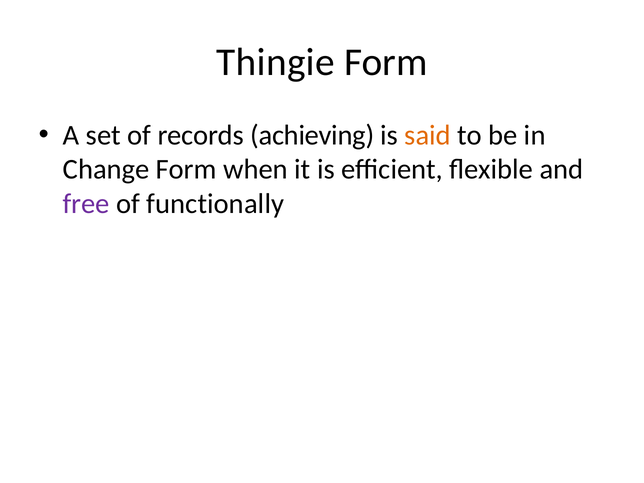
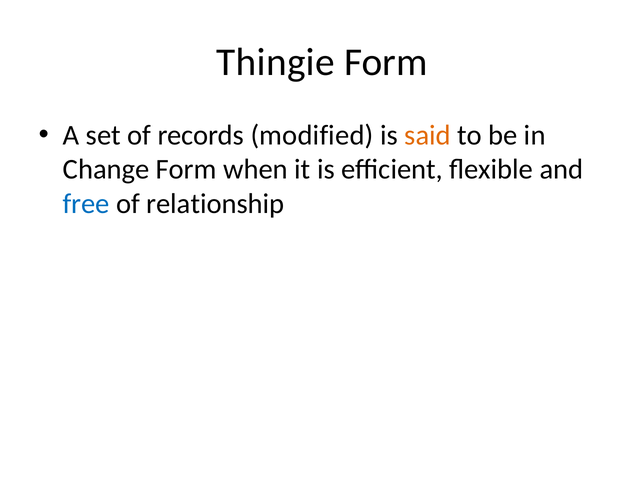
achieving: achieving -> modified
free colour: purple -> blue
functionally: functionally -> relationship
